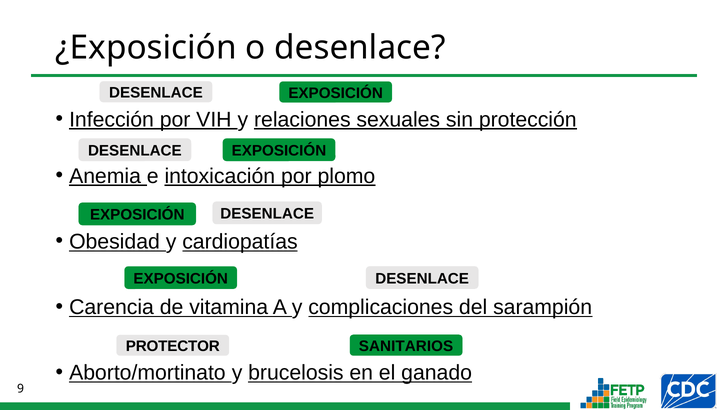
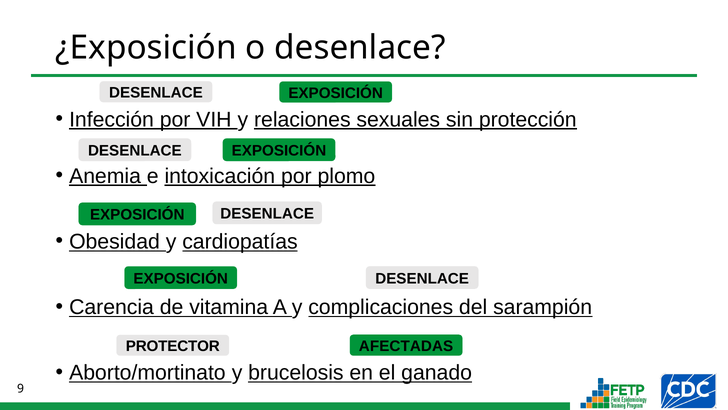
SANITARIOS: SANITARIOS -> AFECTADAS
